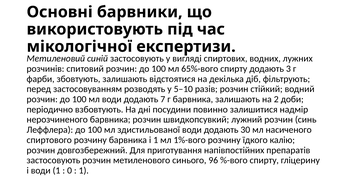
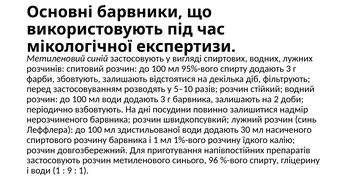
65%-вого: 65%-вого -> 95%-вого
води додають 7: 7 -> 3
0: 0 -> 9
